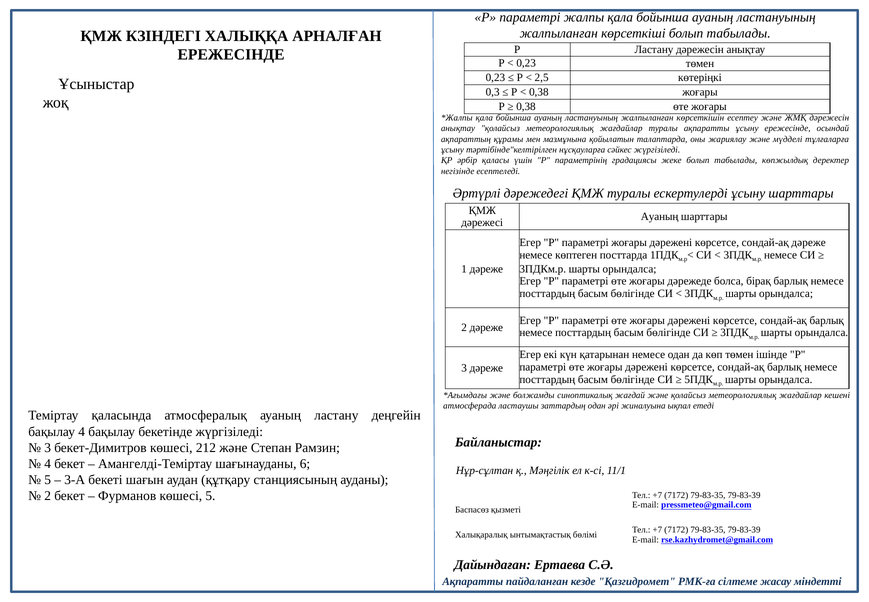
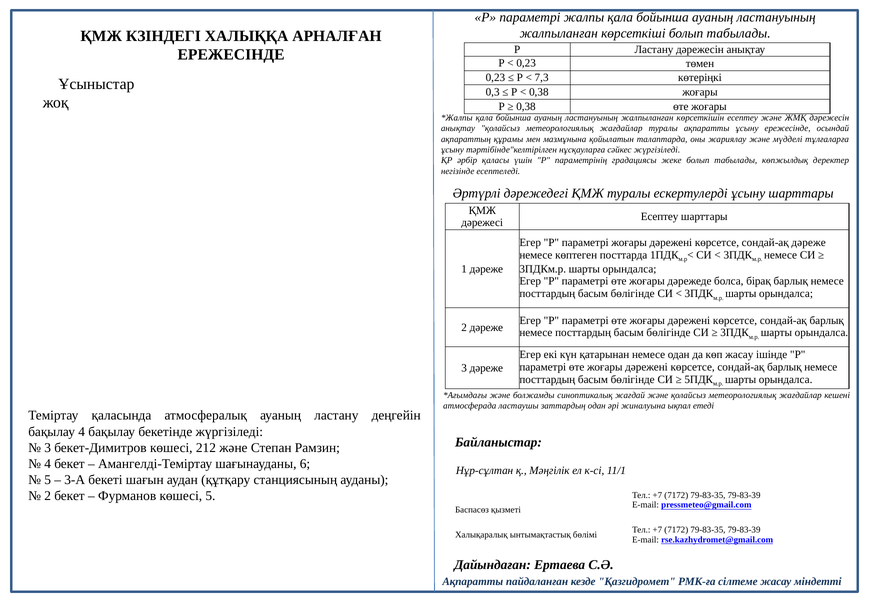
2,5: 2,5 -> 7,3
Ауаның at (660, 216): Ауаның -> Есептеу
көп төмен: төмен -> жасау
